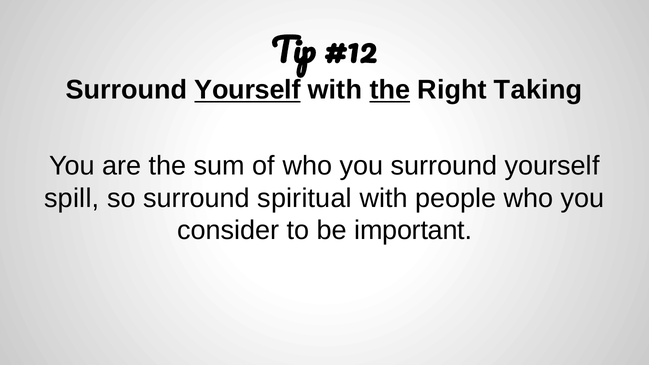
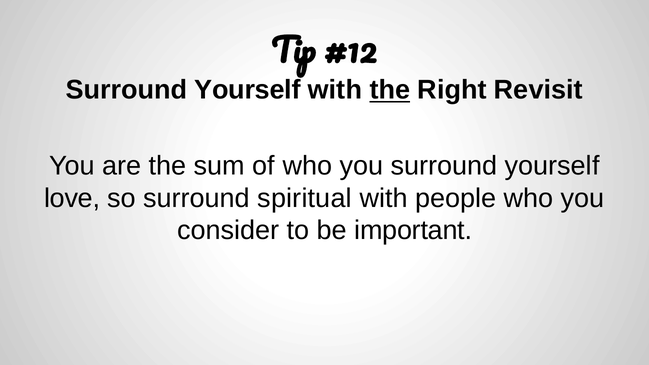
Yourself at (248, 90) underline: present -> none
Taking: Taking -> Revisit
spill: spill -> love
